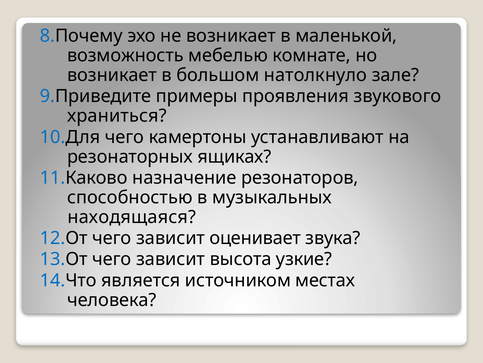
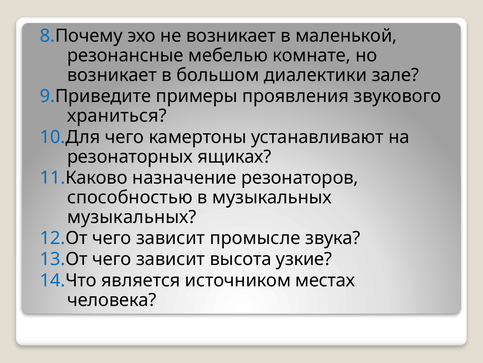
возможность: возможность -> резонансные
натолкнуло: натолкнуло -> диалектики
находящаяся at (132, 217): находящаяся -> музыкальных
оценивает: оценивает -> промысле
